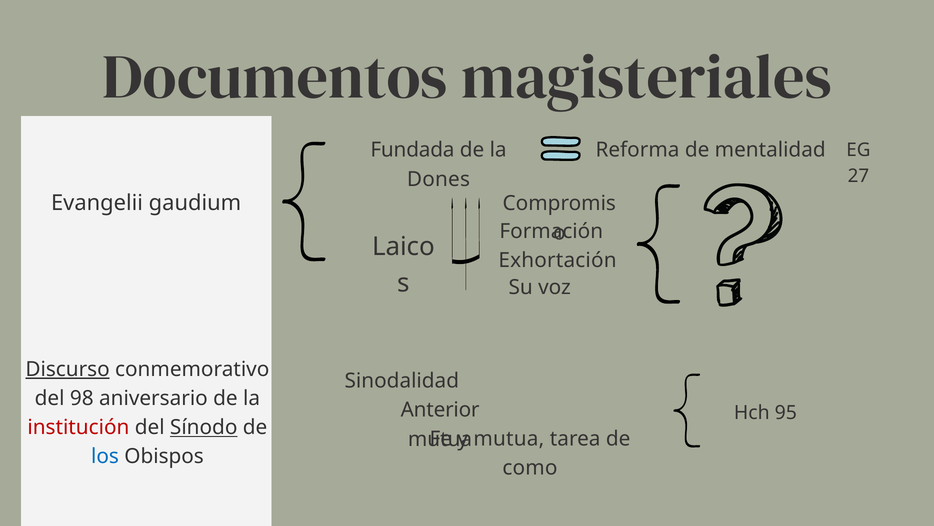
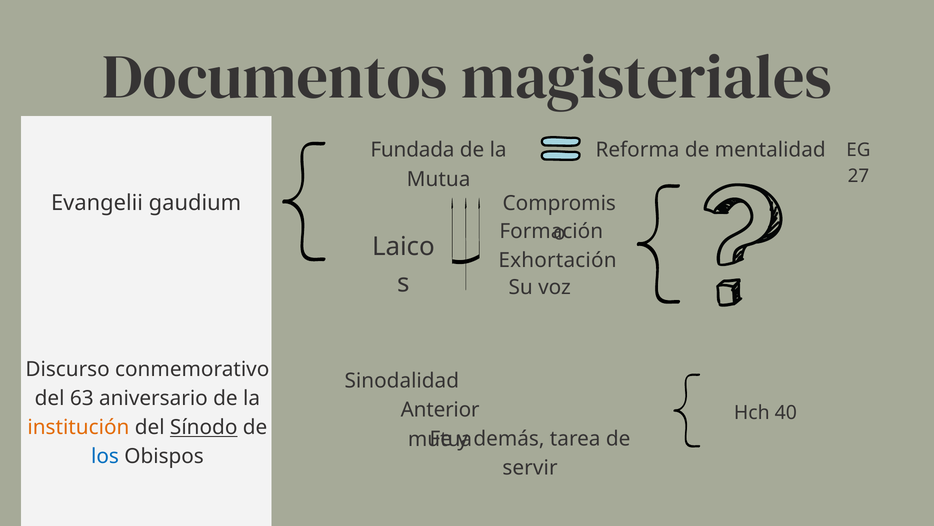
Dones at (438, 179): Dones -> Mutua
Discurso underline: present -> none
98: 98 -> 63
95: 95 -> 40
institución colour: red -> orange
mutua at (509, 439): mutua -> demás
como: como -> servir
